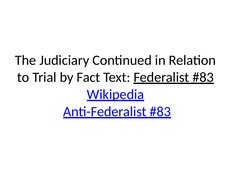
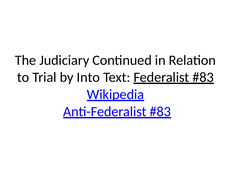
Fact: Fact -> Into
